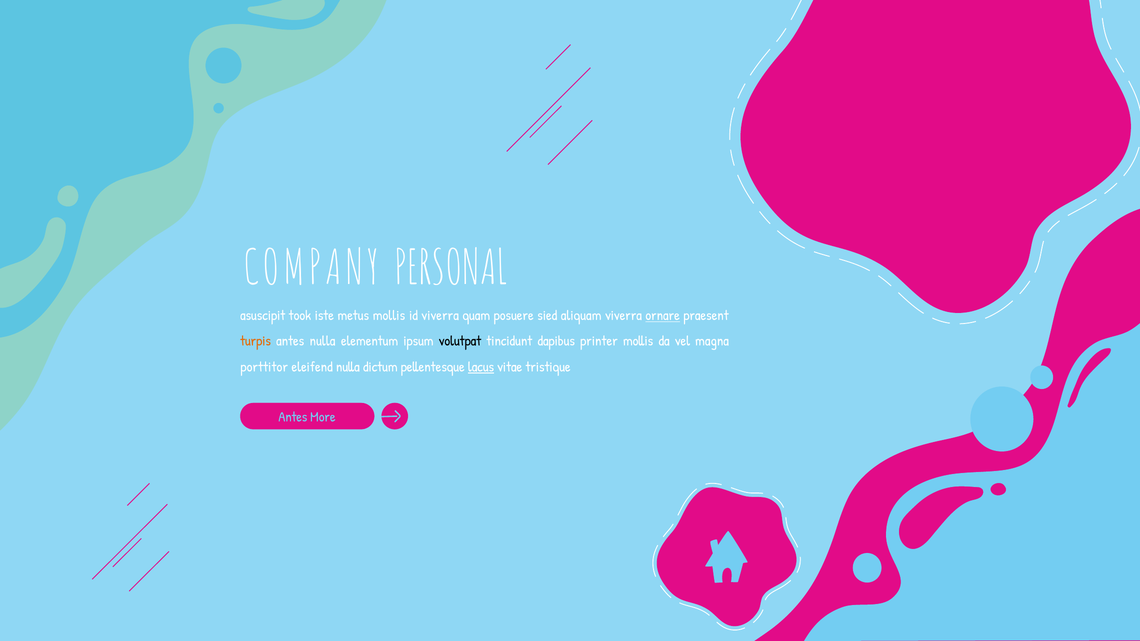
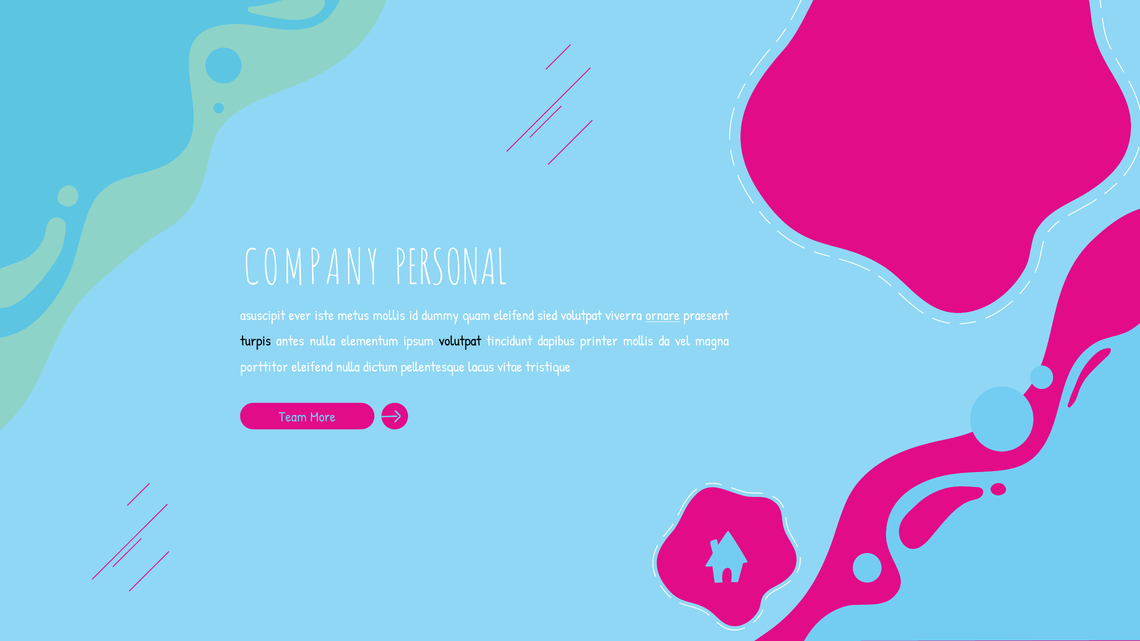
took: took -> ever
id viverra: viverra -> dummy
quam posuere: posuere -> eleifend
sied aliquam: aliquam -> volutpat
turpis colour: orange -> black
lacus underline: present -> none
Antes at (293, 417): Antes -> Team
